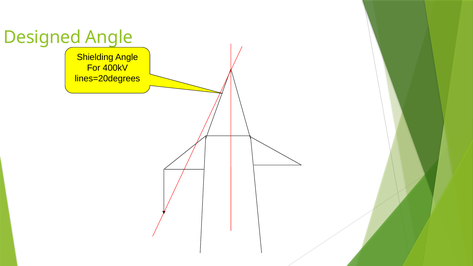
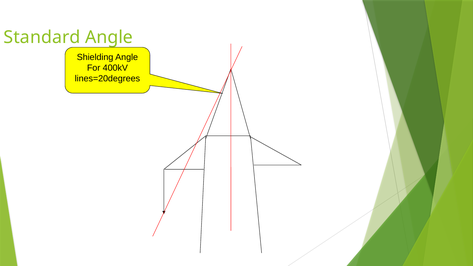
Designed: Designed -> Standard
